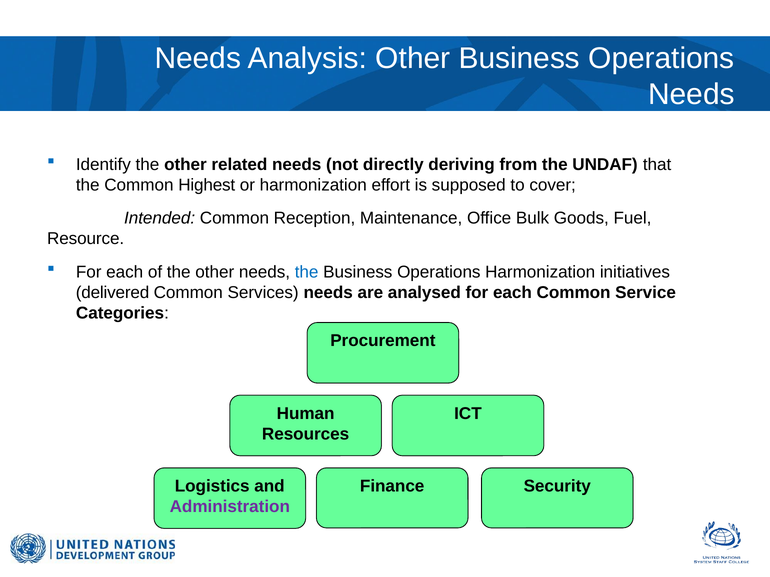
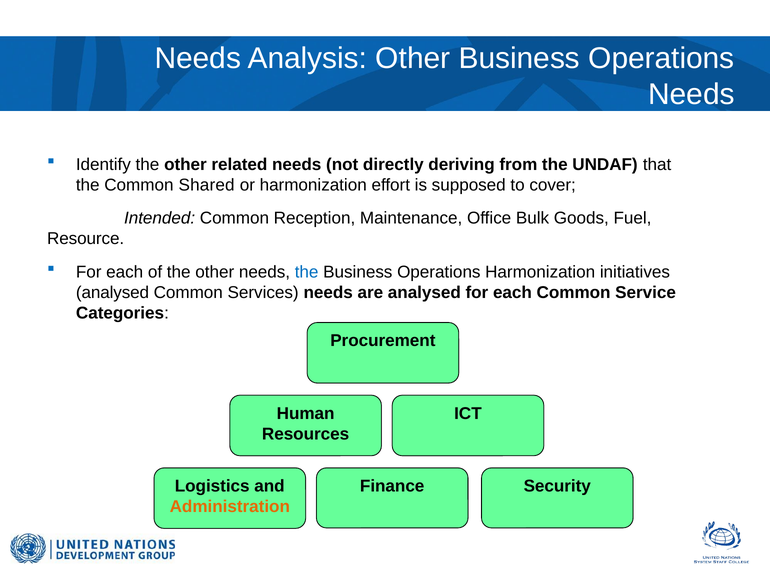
Highest: Highest -> Shared
delivered at (113, 293): delivered -> analysed
Administration colour: purple -> orange
